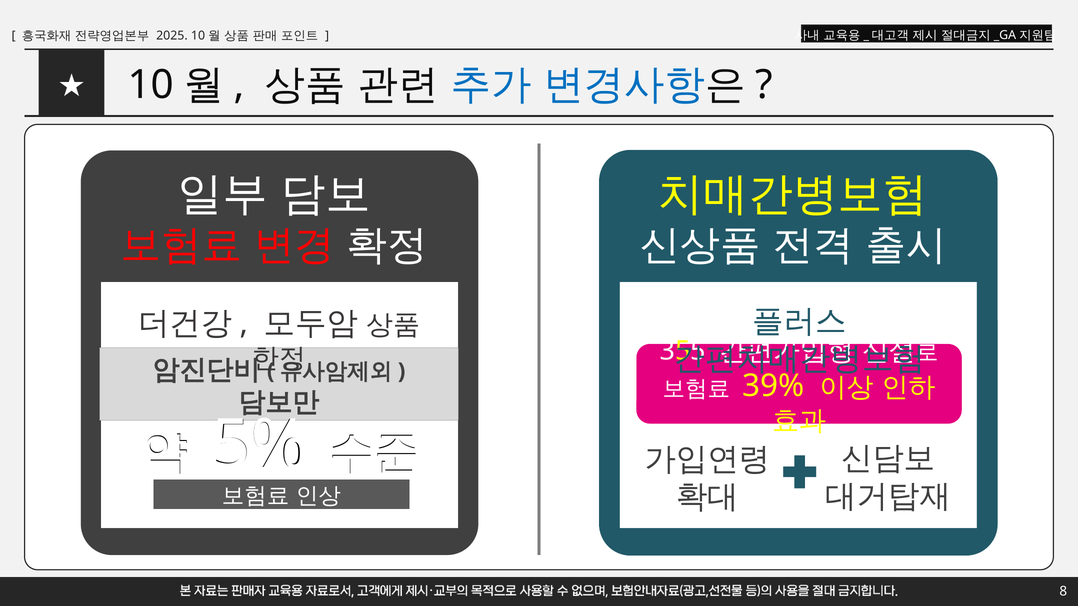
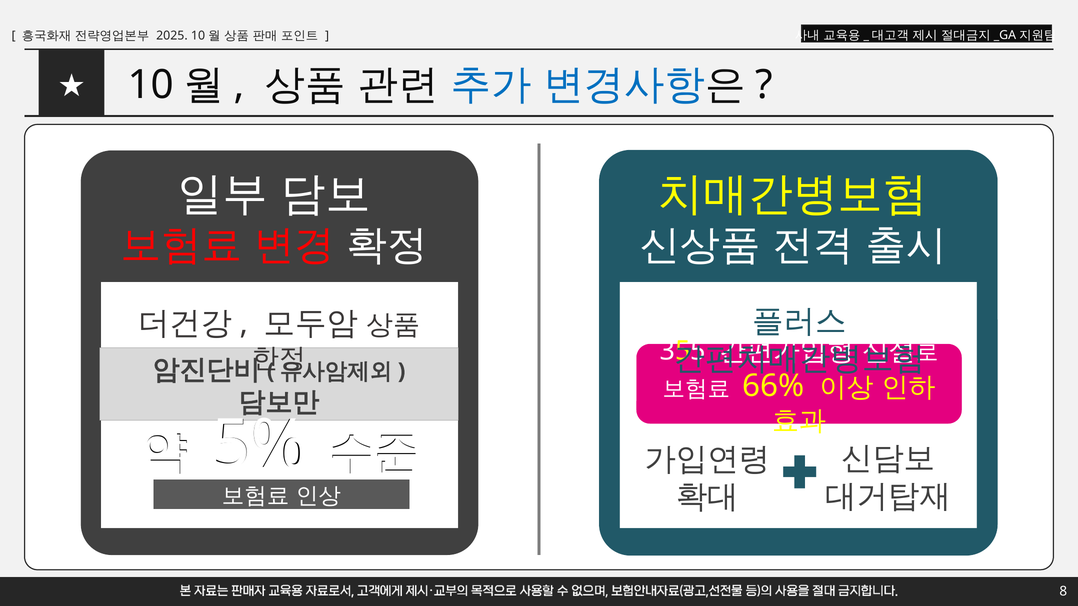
39%: 39% -> 66%
